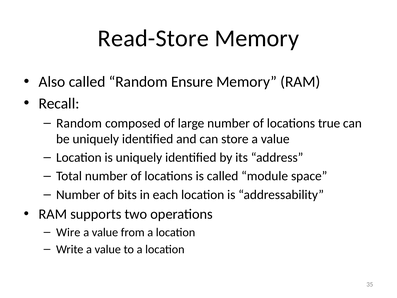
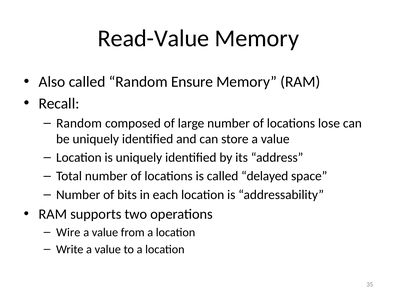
Read-Store: Read-Store -> Read-Value
true: true -> lose
module: module -> delayed
